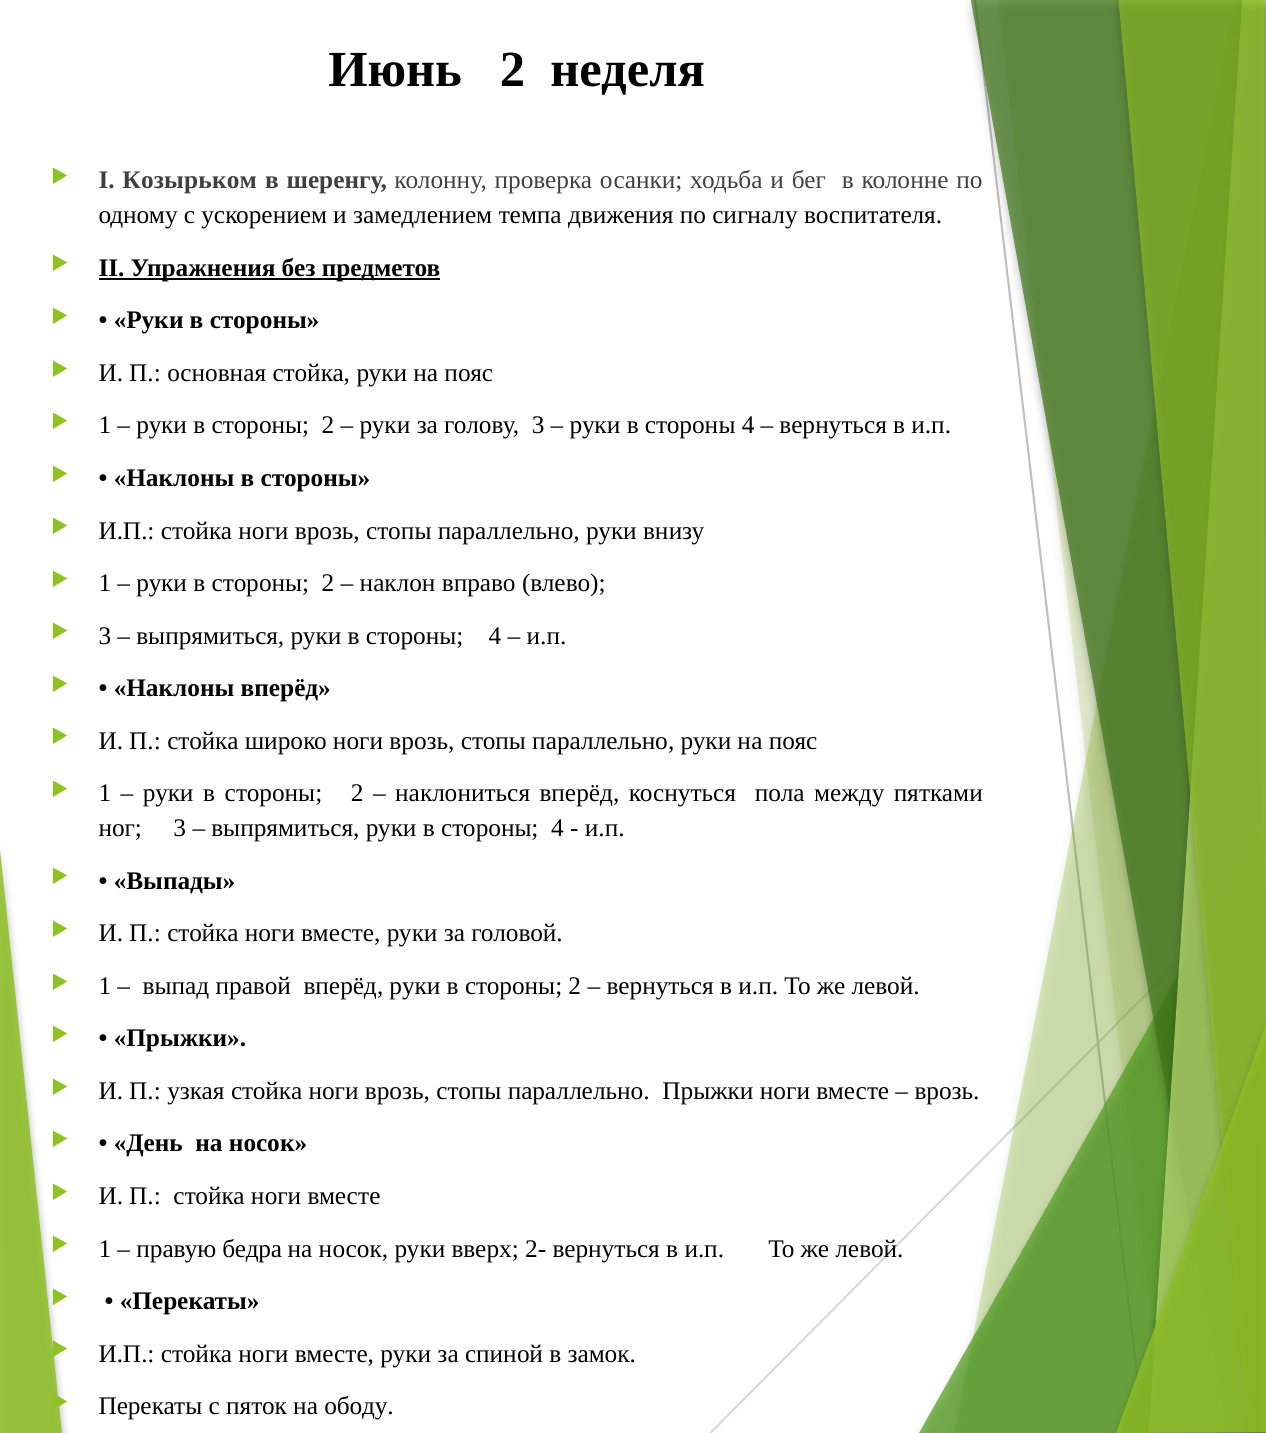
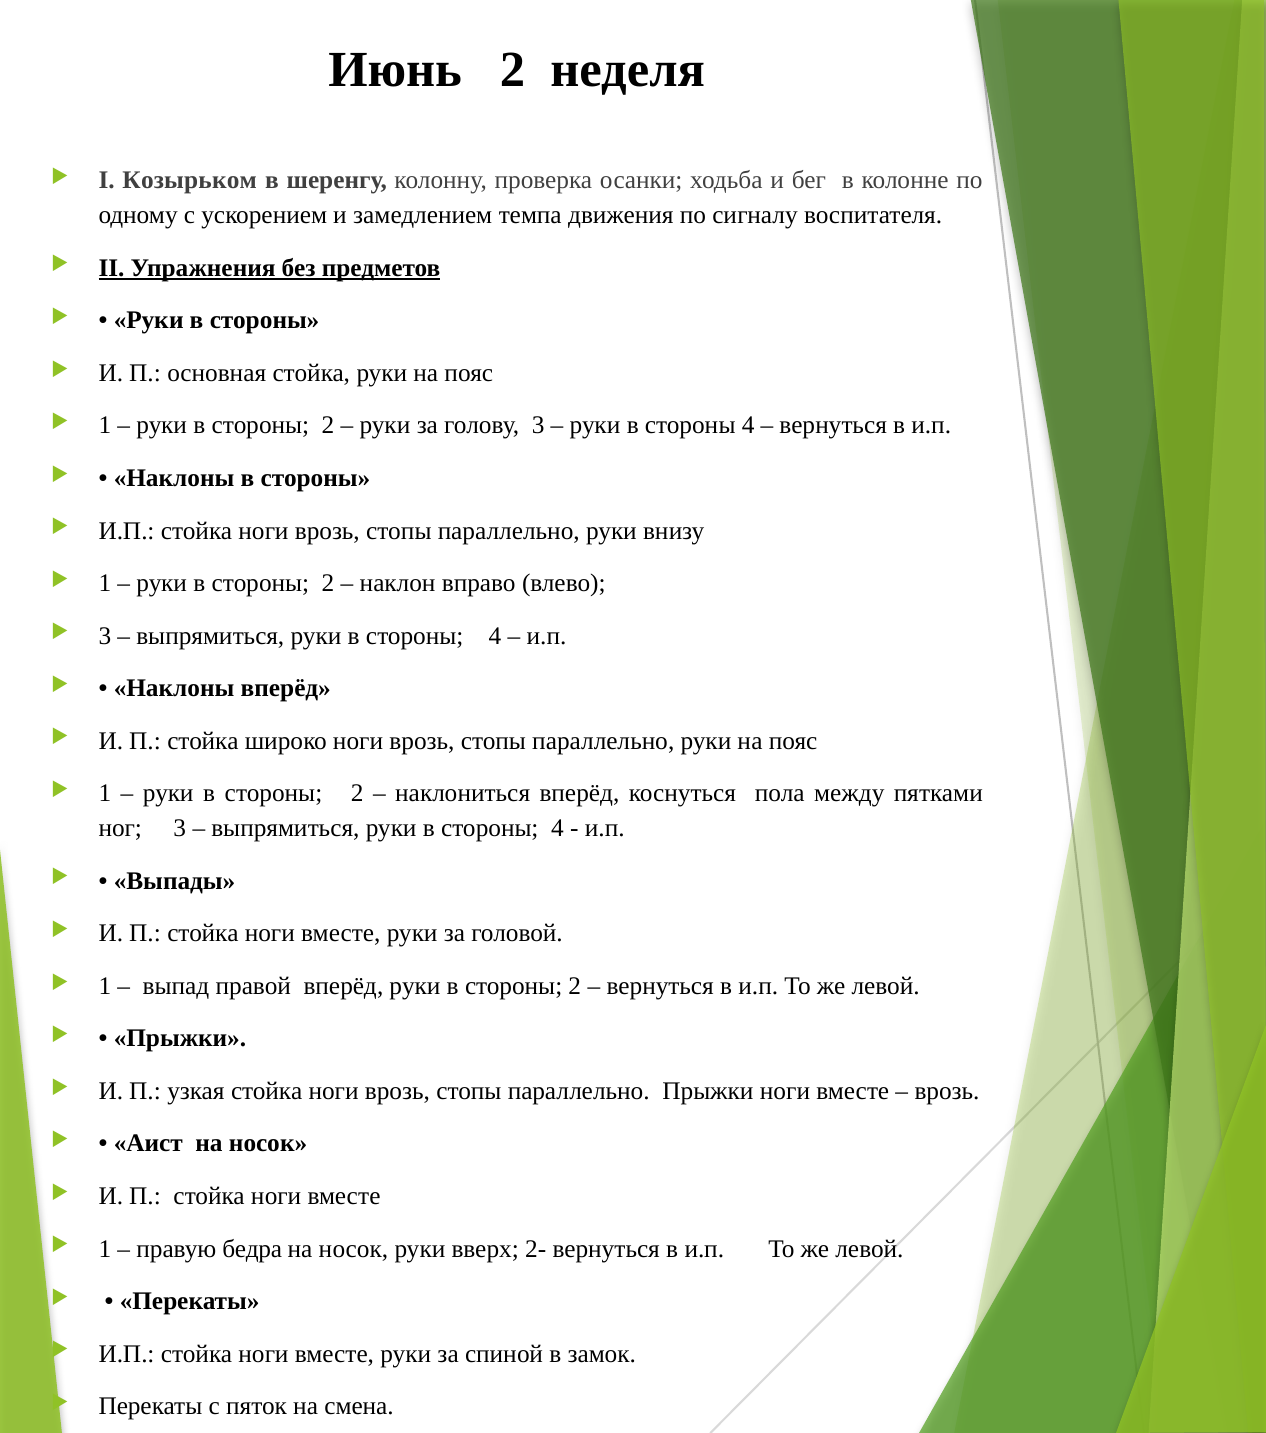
День: День -> Аист
ободу: ободу -> смена
